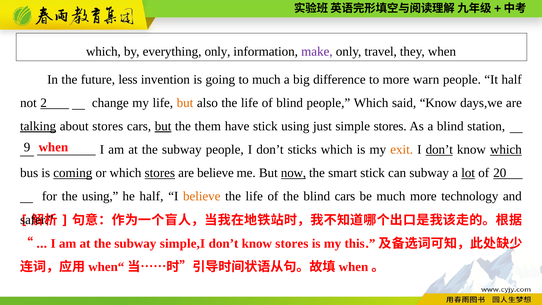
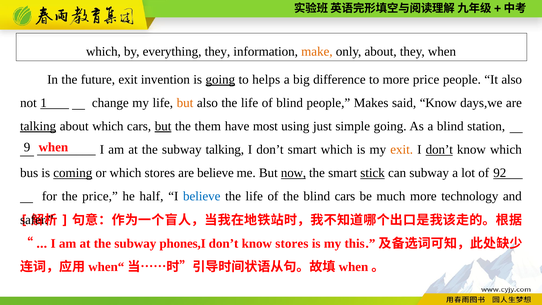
everything only: only -> they
make colour: purple -> orange
only travel: travel -> about
future less: less -> exit
going at (220, 80) underline: none -> present
to much: much -> helps
more warn: warn -> price
It half: half -> also
2: 2 -> 1
people Which: Which -> Makes
about stores: stores -> which
have stick: stick -> most
simple stores: stores -> going
subway people: people -> talking
don’t sticks: sticks -> smart
which at (506, 150) underline: present -> none
stores at (160, 173) underline: present -> none
stick at (373, 173) underline: none -> present
lot underline: present -> none
20: 20 -> 92
the using: using -> price
believe at (202, 196) colour: orange -> blue
simple,I: simple,I -> phones,I
